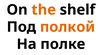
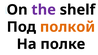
the colour: orange -> purple
